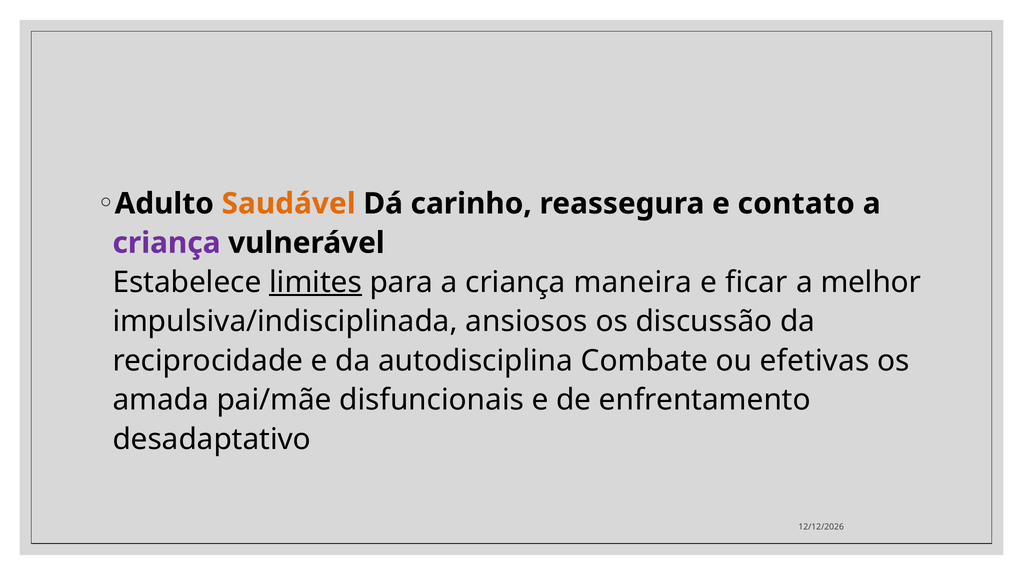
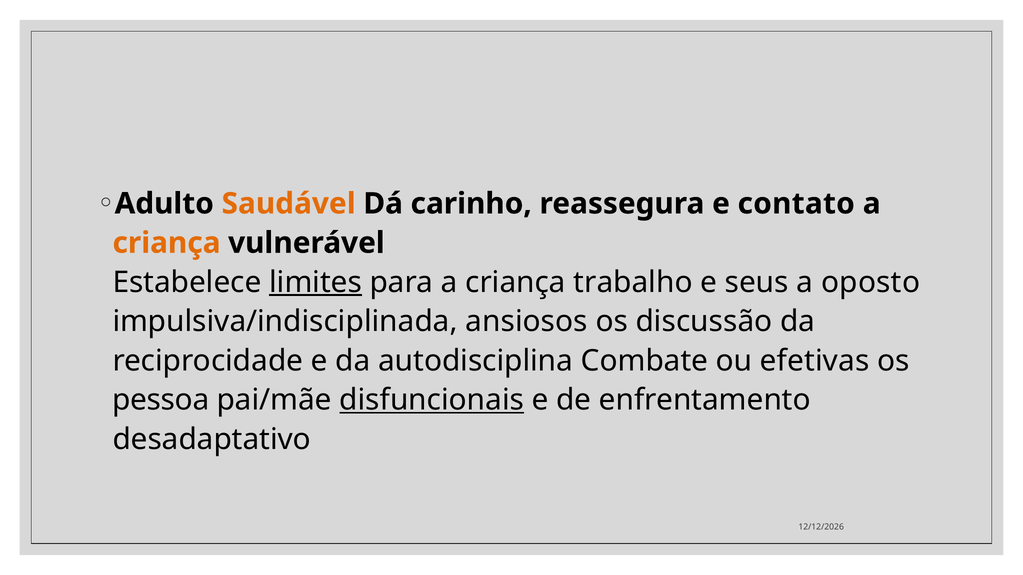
criança at (167, 243) colour: purple -> orange
maneira: maneira -> trabalho
ficar: ficar -> seus
melhor: melhor -> oposto
amada: amada -> pessoa
disfuncionais underline: none -> present
